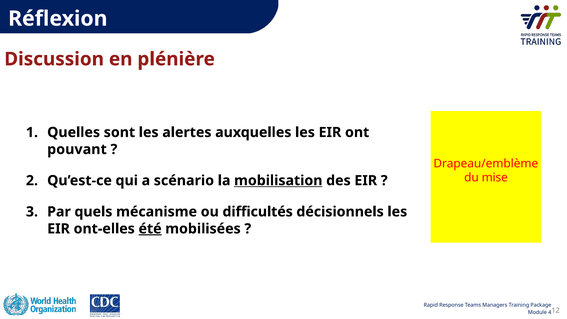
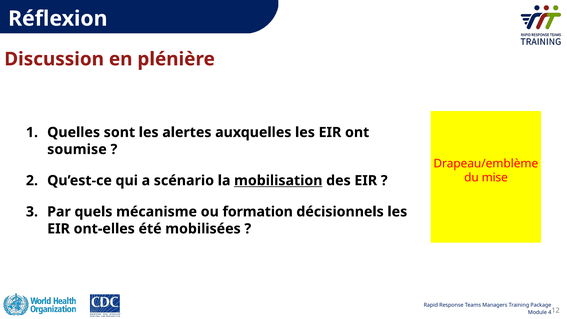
pouvant: pouvant -> soumise
difficultés: difficultés -> formation
été underline: present -> none
